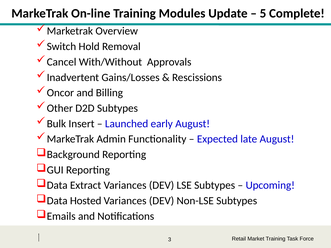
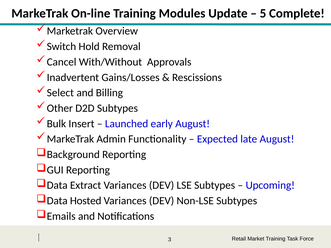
Oncor: Oncor -> Select
